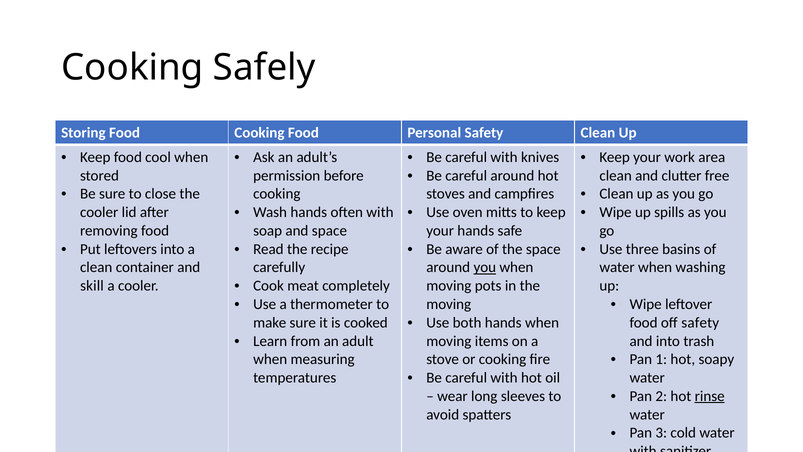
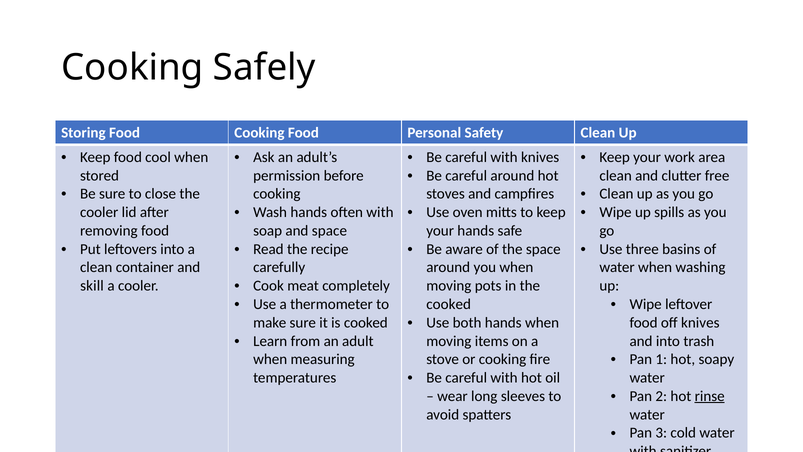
you at (485, 267) underline: present -> none
moving at (449, 304): moving -> cooked
off safety: safety -> knives
